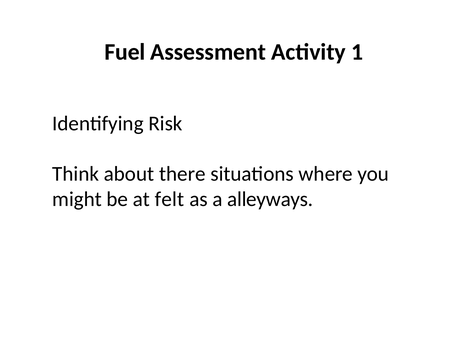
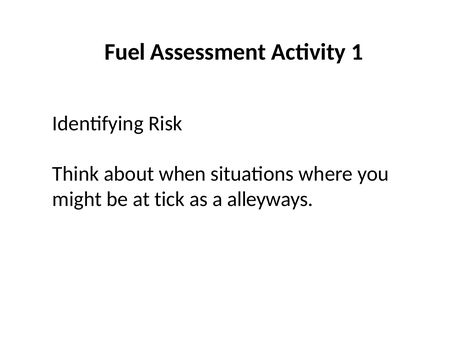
there: there -> when
felt: felt -> tick
